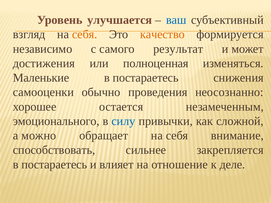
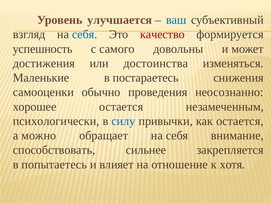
себя at (85, 34) colour: orange -> blue
качество colour: orange -> red
независимо: независимо -> успешность
результат: результат -> довольны
полноценная: полноценная -> достоинства
эмоционального: эмоционального -> психологически
как сложной: сложной -> остается
постараетесь at (54, 165): постараетесь -> попытаетесь
деле: деле -> хотя
